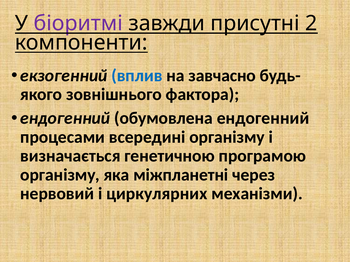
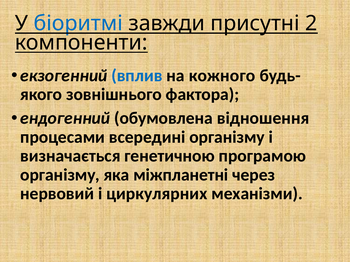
біоритмі colour: purple -> blue
завчасно: завчасно -> кожного
обумовлена ендогенний: ендогенний -> відношення
